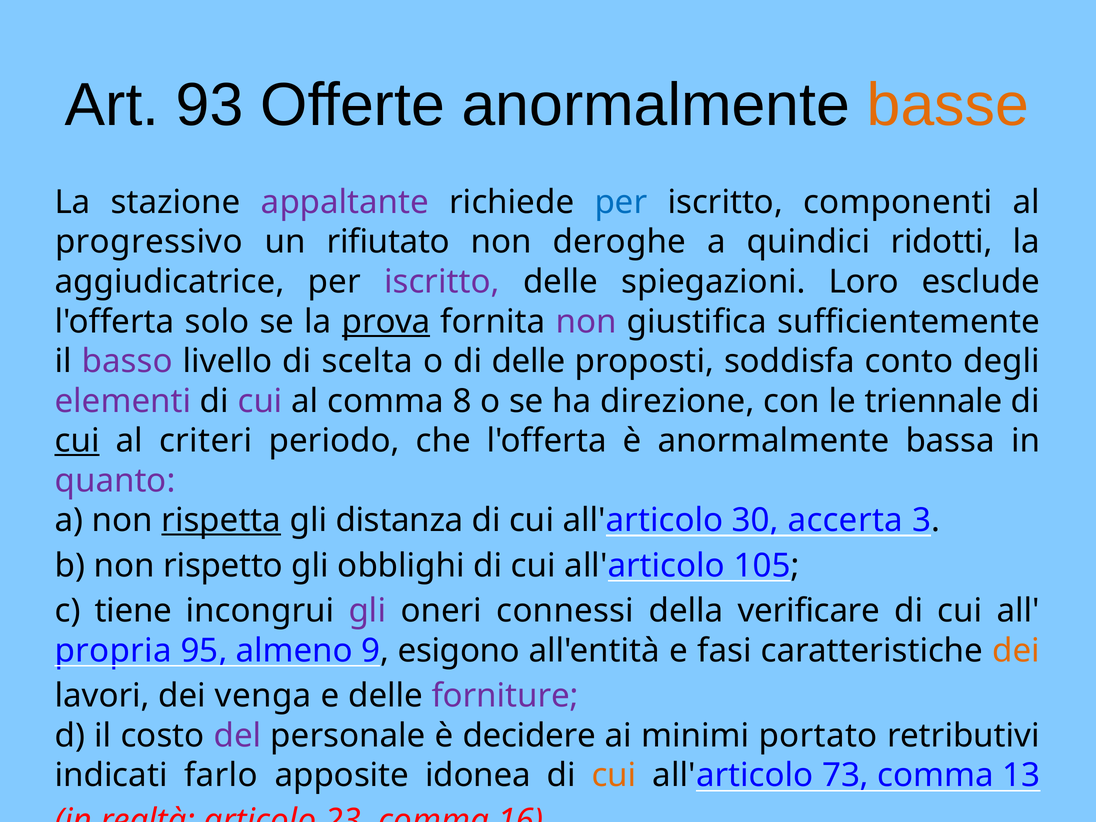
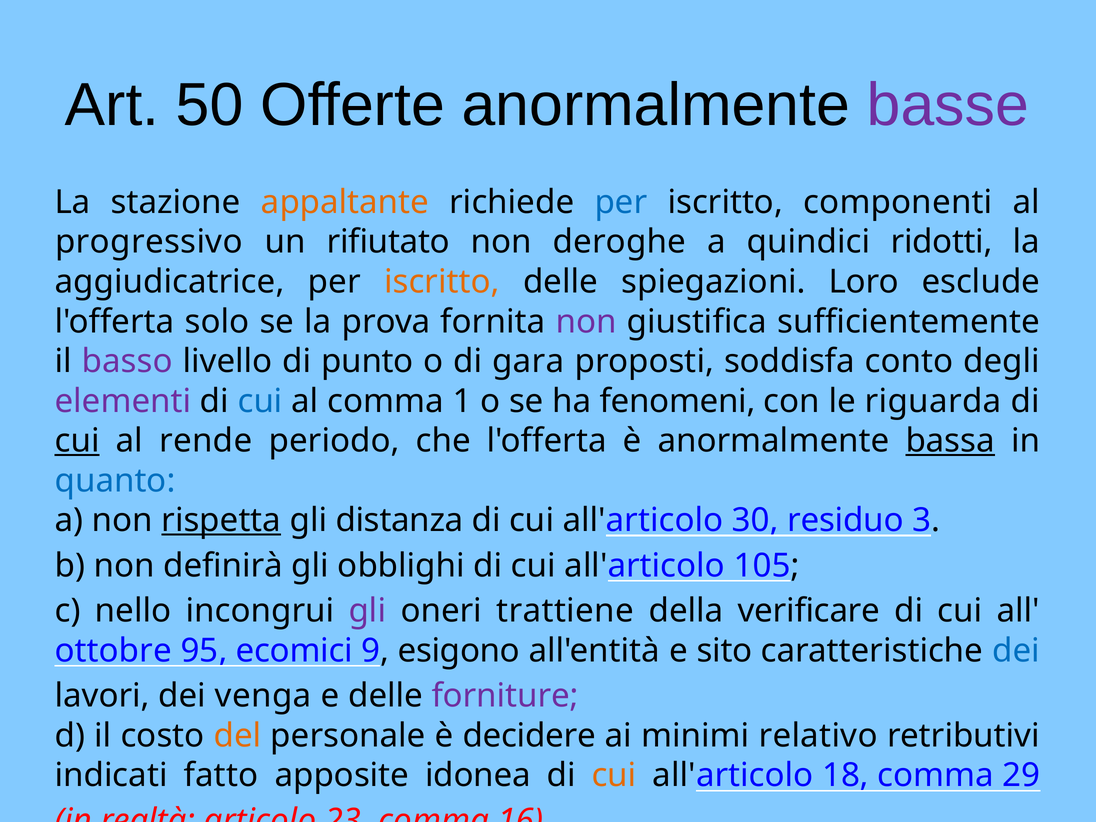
93: 93 -> 50
basse colour: orange -> purple
appaltante colour: purple -> orange
iscritto at (442, 282) colour: purple -> orange
prova underline: present -> none
scelta: scelta -> punto
di delle: delle -> gara
cui at (260, 401) colour: purple -> blue
8: 8 -> 1
direzione: direzione -> fenomeni
triennale: triennale -> riguarda
criteri: criteri -> rende
bassa underline: none -> present
quanto colour: purple -> blue
accerta: accerta -> residuo
rispetto: rispetto -> definirà
tiene: tiene -> nello
connessi: connessi -> trattiene
propria: propria -> ottobre
almeno: almeno -> ecomici
fasi: fasi -> sito
dei at (1016, 651) colour: orange -> blue
del colour: purple -> orange
portato: portato -> relativo
farlo: farlo -> fatto
73: 73 -> 18
13: 13 -> 29
